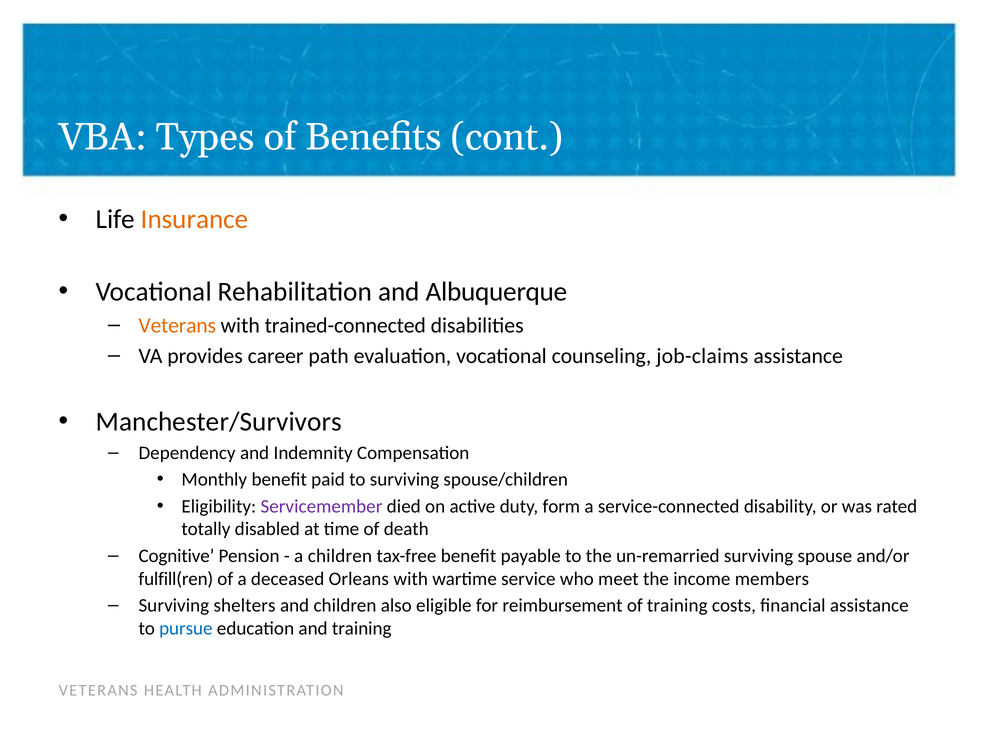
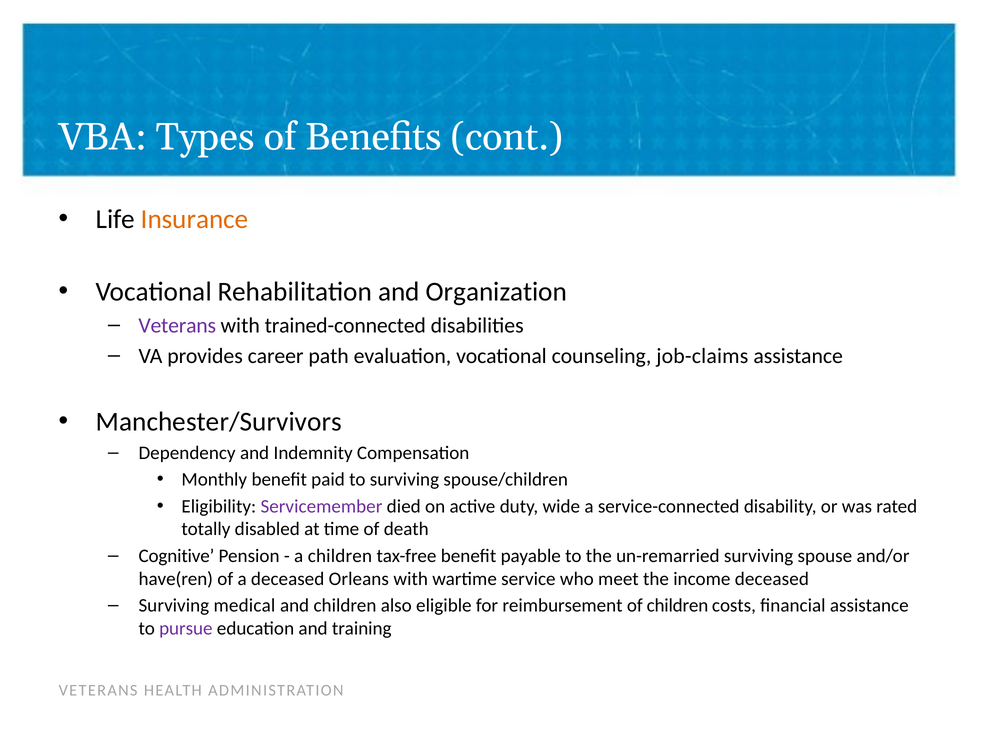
Albuquerque: Albuquerque -> Organization
Veterans at (177, 325) colour: orange -> purple
form: form -> wide
fulfill(ren: fulfill(ren -> have(ren
income members: members -> deceased
shelters: shelters -> medical
of training: training -> children
pursue colour: blue -> purple
